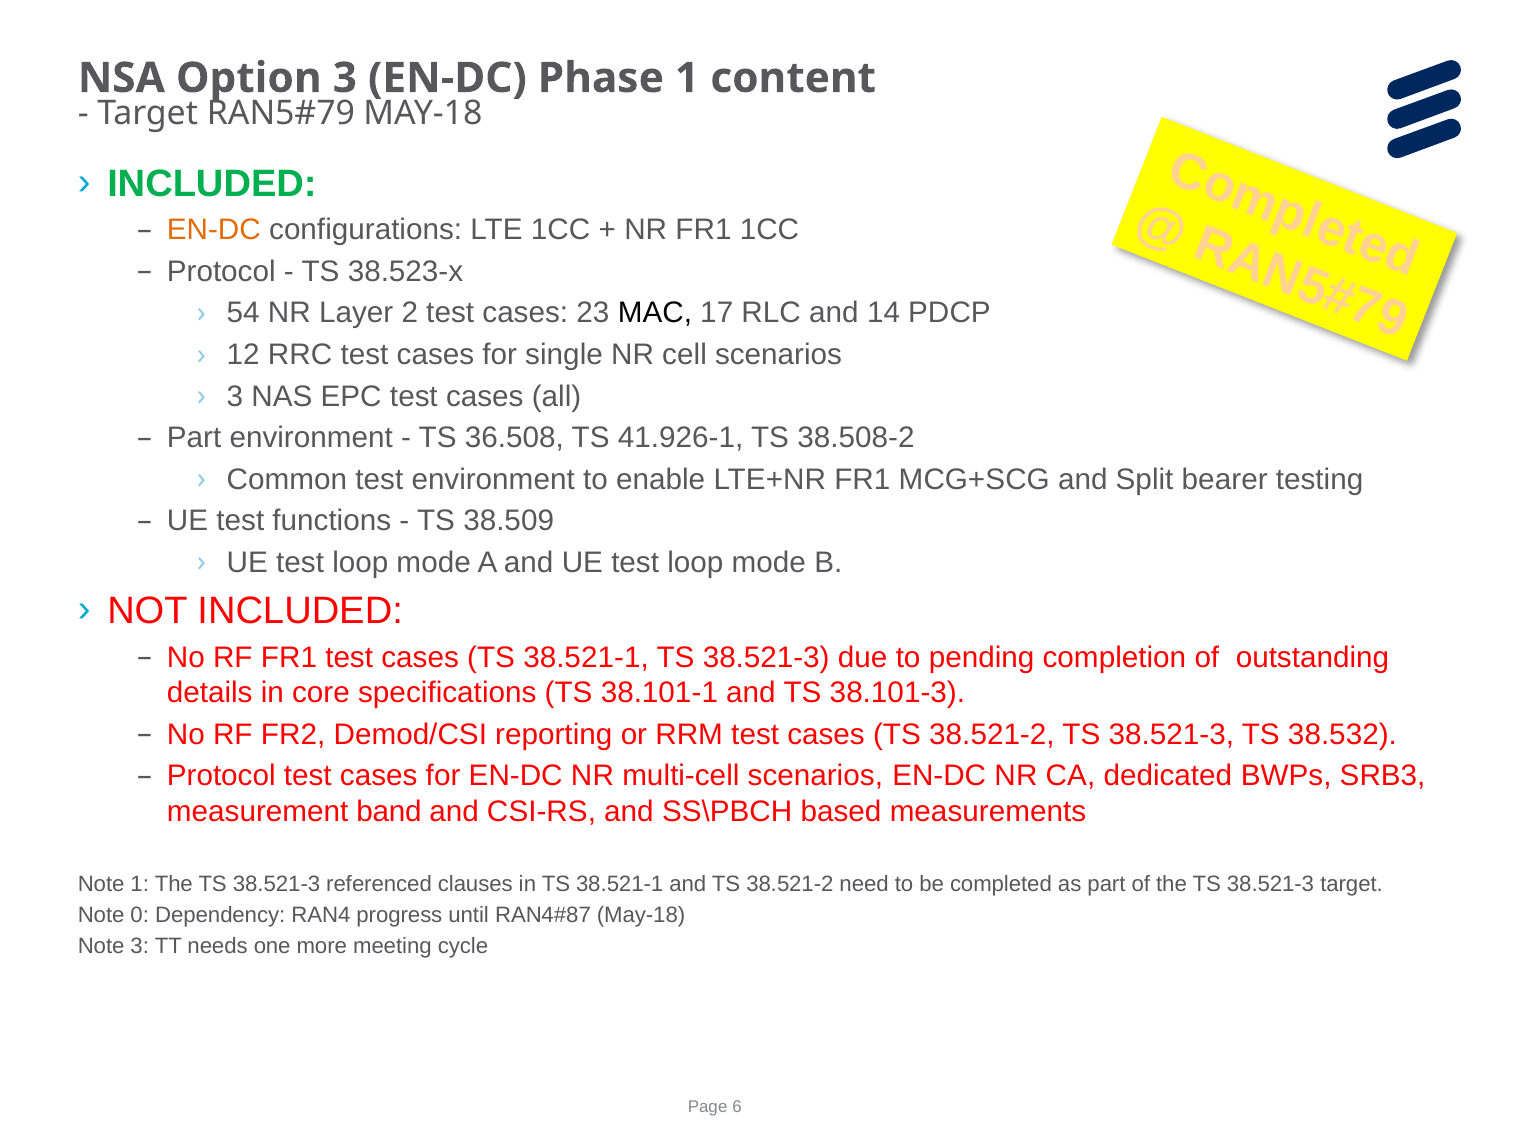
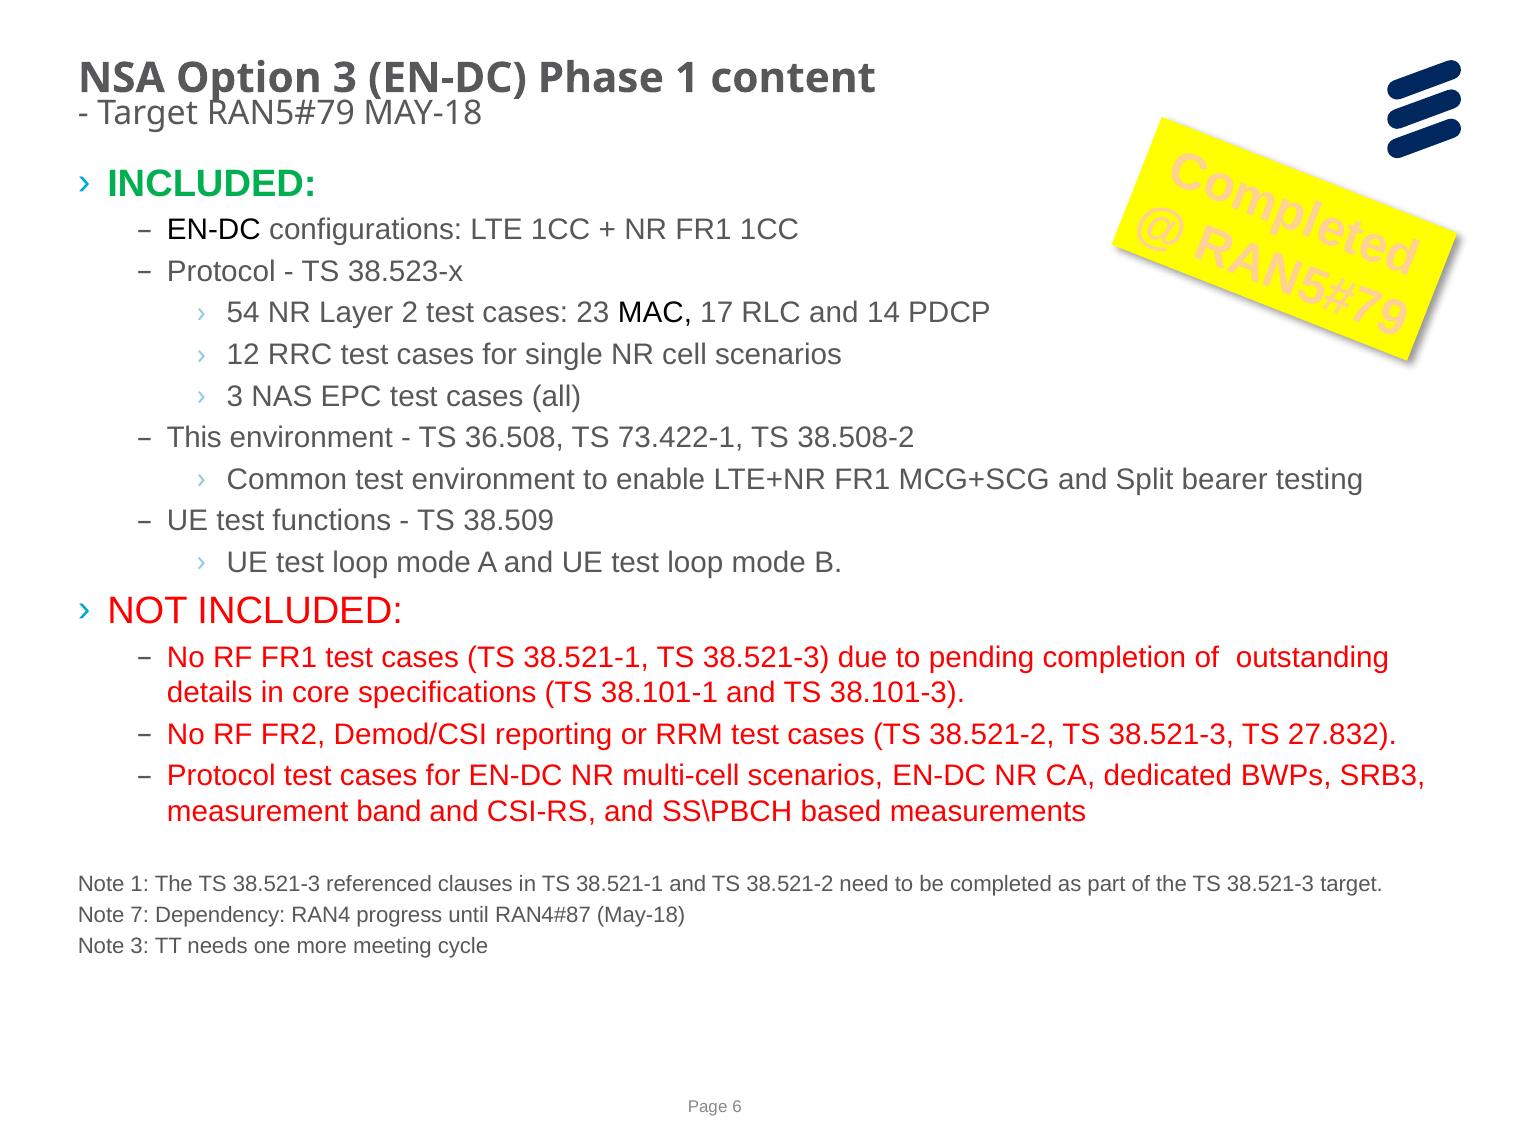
EN-DC at (214, 230) colour: orange -> black
Part at (194, 438): Part -> This
41.926-1: 41.926-1 -> 73.422-1
38.532: 38.532 -> 27.832
Note 0: 0 -> 7
